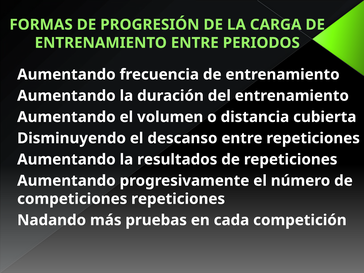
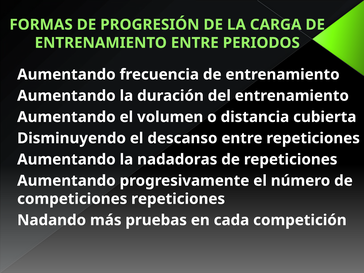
resultados: resultados -> nadadoras
